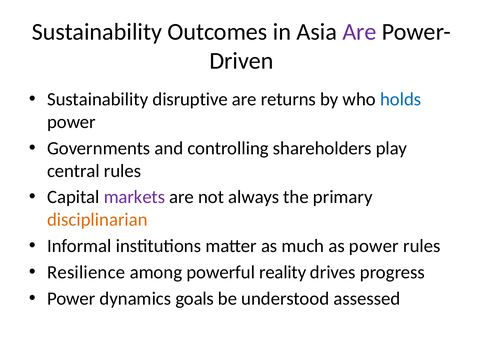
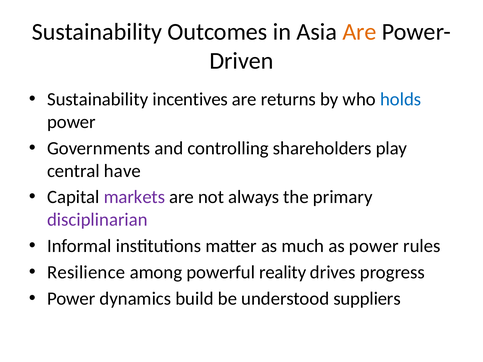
Are at (360, 32) colour: purple -> orange
disruptive: disruptive -> incentives
central rules: rules -> have
disciplinarian colour: orange -> purple
goals: goals -> build
assessed: assessed -> suppliers
